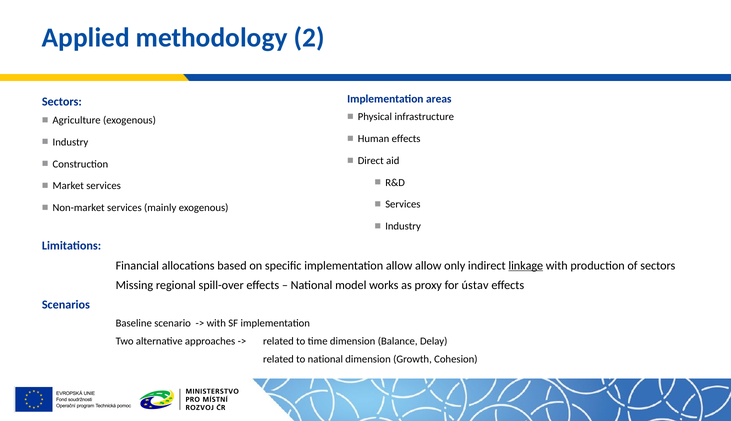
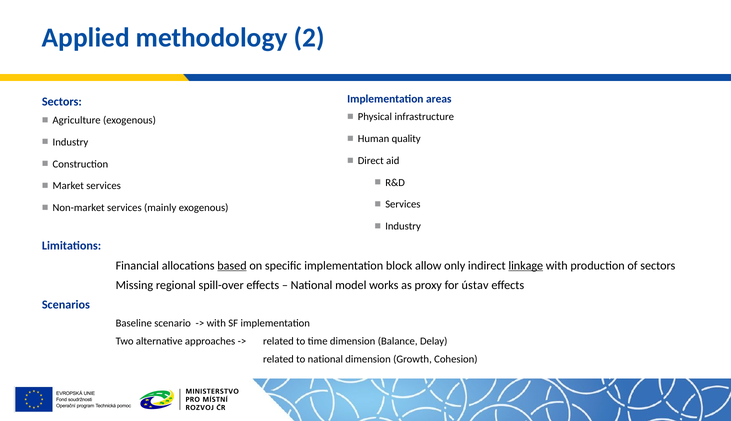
Human effects: effects -> quality
based underline: none -> present
implementation allow: allow -> block
